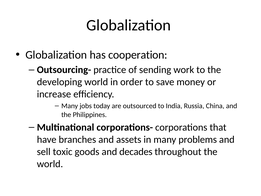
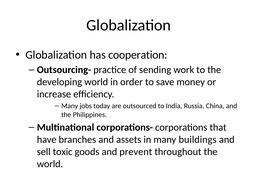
problems: problems -> buildings
decades: decades -> prevent
